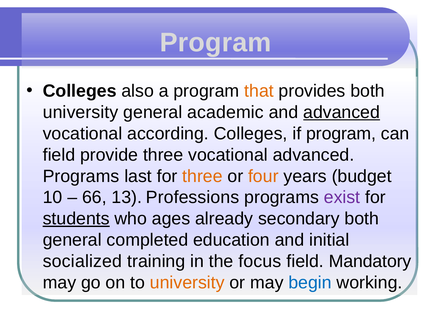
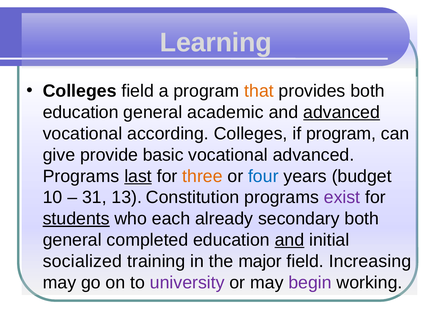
Program at (216, 42): Program -> Learning
Colleges also: also -> field
university at (81, 112): university -> education
field at (59, 155): field -> give
provide three: three -> basic
last underline: none -> present
four colour: orange -> blue
66: 66 -> 31
Professions: Professions -> Constitution
ages: ages -> each
and at (289, 239) underline: none -> present
focus: focus -> major
Mandatory: Mandatory -> Increasing
university at (187, 282) colour: orange -> purple
begin colour: blue -> purple
